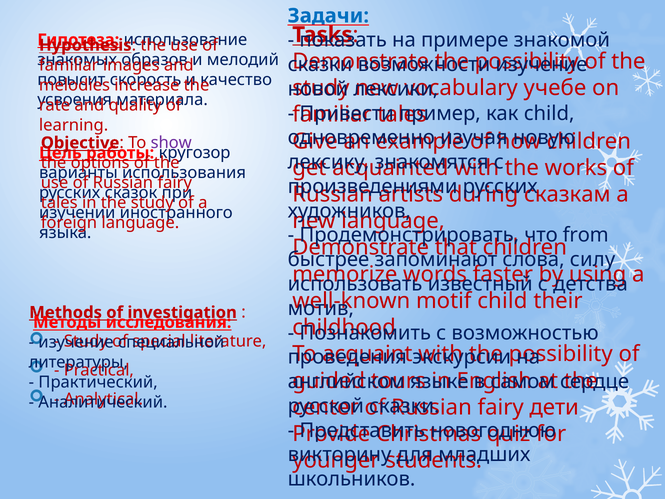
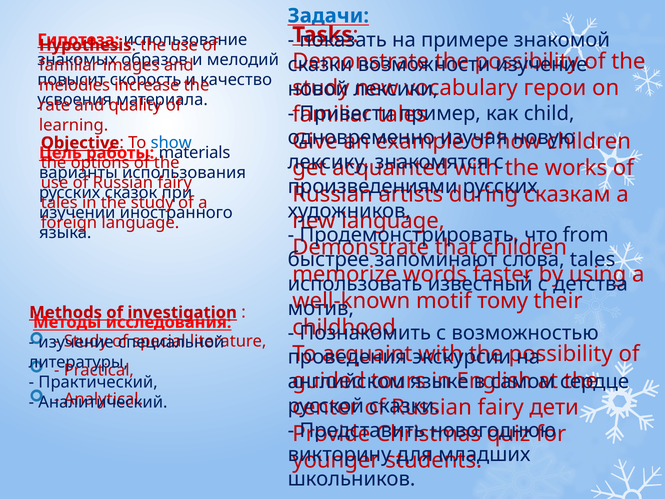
учебе: учебе -> герои
show colour: purple -> blue
кругозор: кругозор -> materials
силу at (593, 260): силу -> tales
motif child: child -> тому
